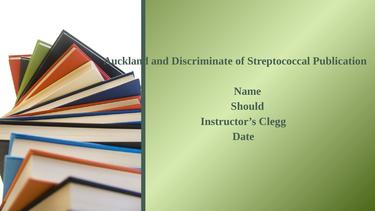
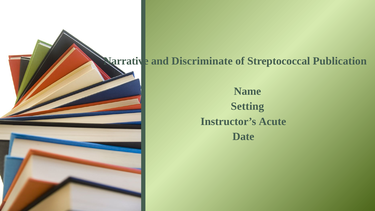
Auckland: Auckland -> Narrative
Should: Should -> Setting
Clegg: Clegg -> Acute
